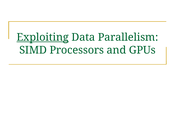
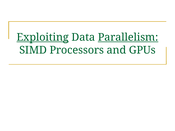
Parallelism underline: none -> present
